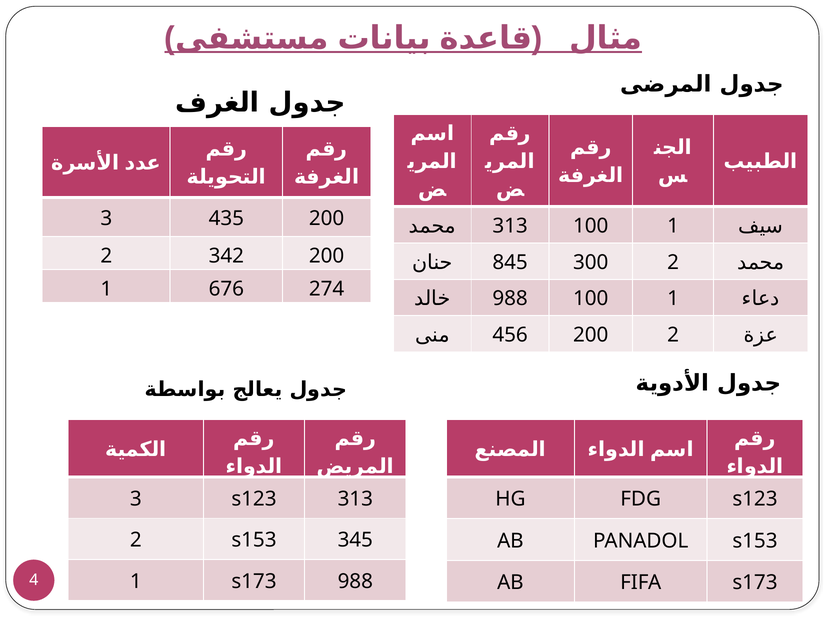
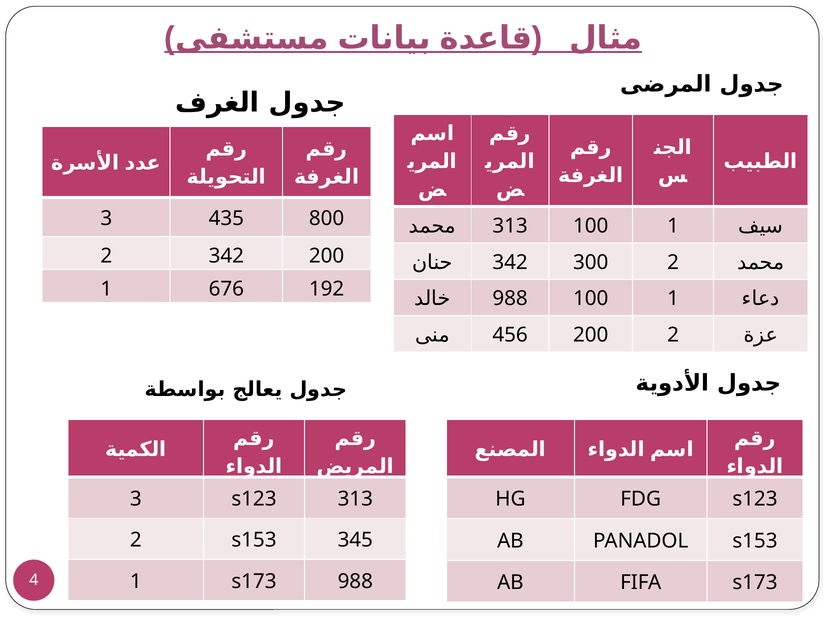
435 200: 200 -> 800
845 at (510, 263): 845 -> 342
274: 274 -> 192
